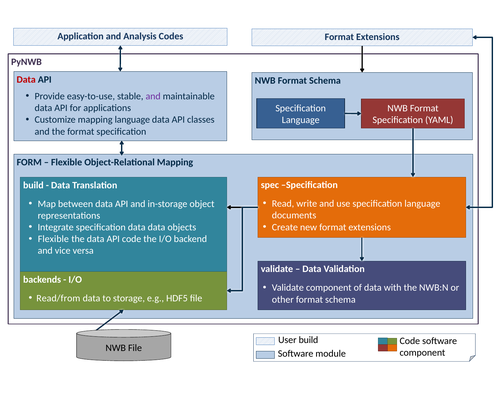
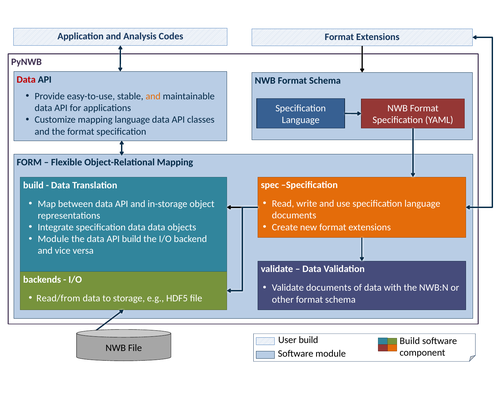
and at (153, 96) colour: purple -> orange
Flexible at (53, 239): Flexible -> Module
API code: code -> build
Validate component: component -> documents
Code at (410, 341): Code -> Build
